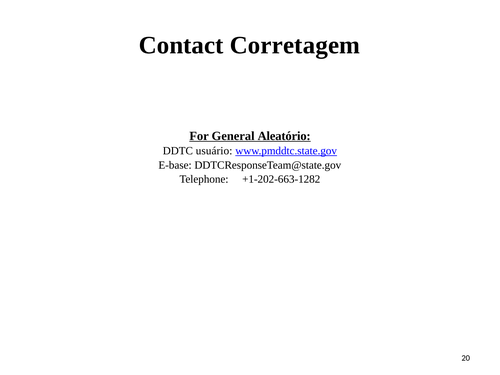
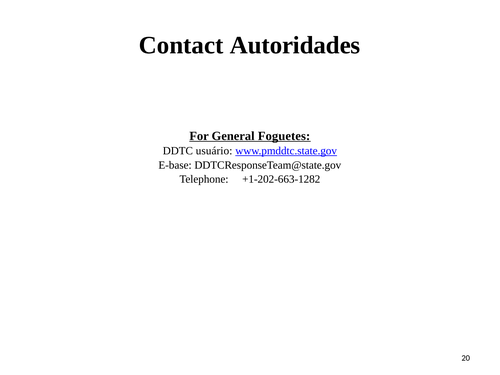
Corretagem: Corretagem -> Autoridades
Aleatório: Aleatório -> Foguetes
